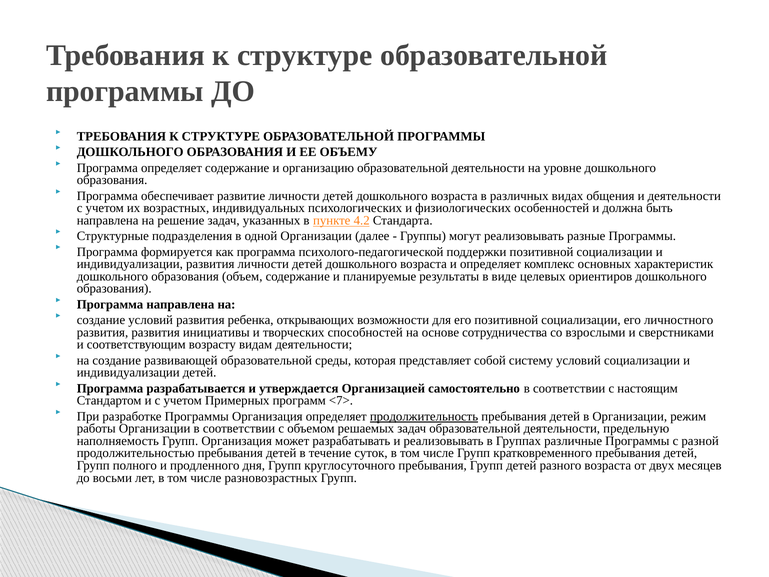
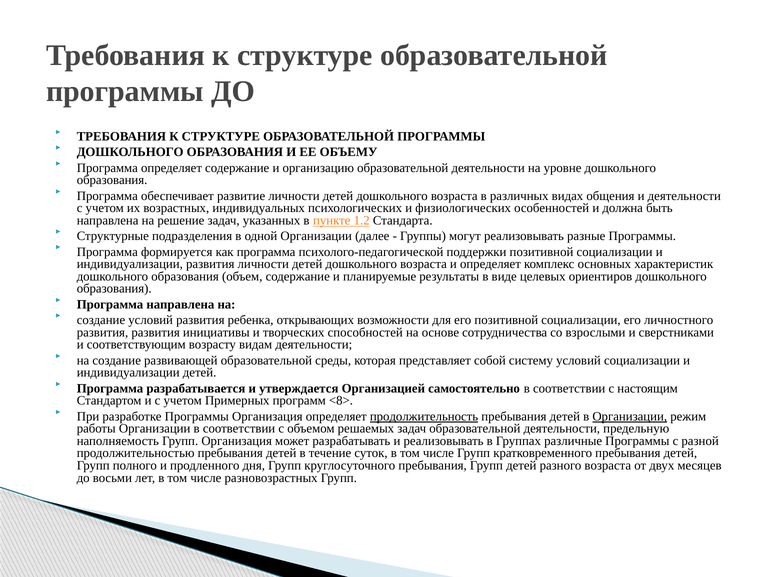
4.2: 4.2 -> 1.2
<7>: <7> -> <8>
Организации at (630, 416) underline: none -> present
